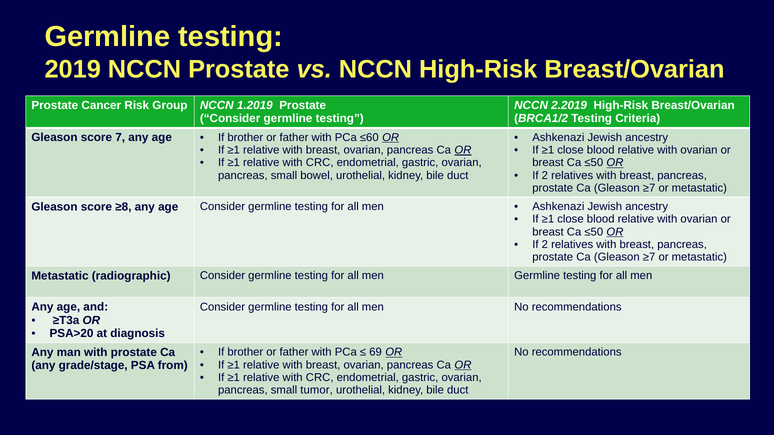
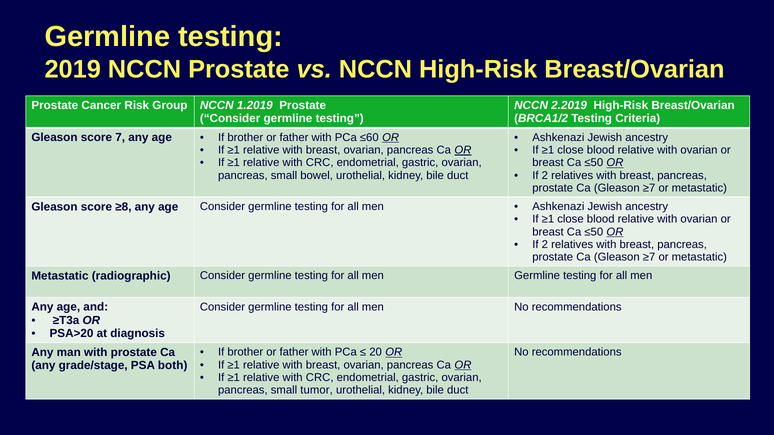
69: 69 -> 20
from: from -> both
